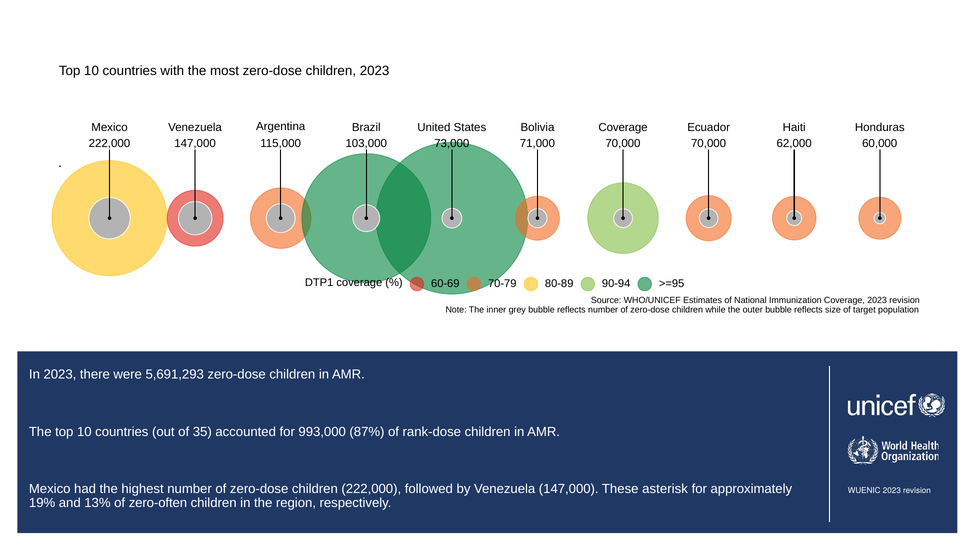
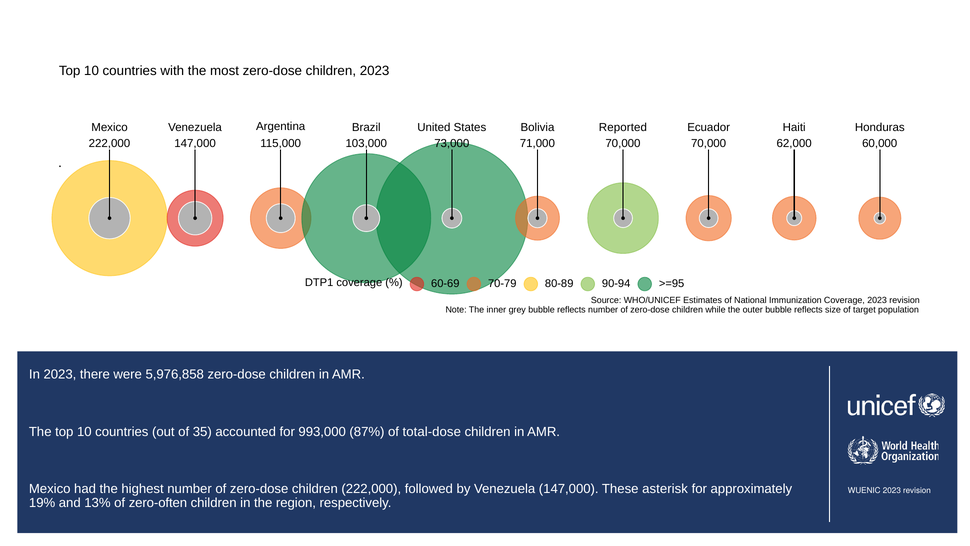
Coverage at (623, 127): Coverage -> Reported
5,691,293: 5,691,293 -> 5,976,858
rank-dose: rank-dose -> total-dose
